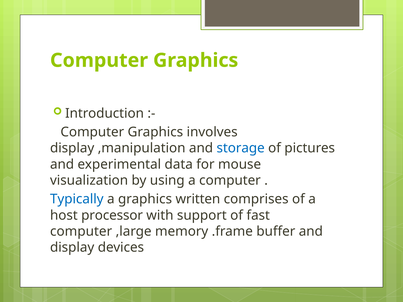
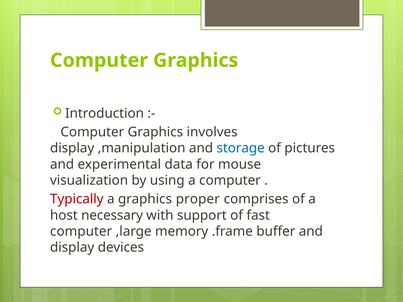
Typically colour: blue -> red
written: written -> proper
processor: processor -> necessary
